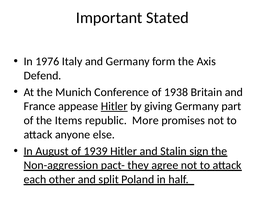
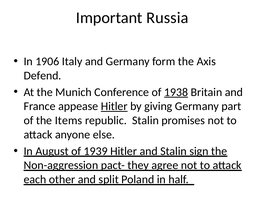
Stated: Stated -> Russia
1976: 1976 -> 1906
1938 underline: none -> present
republic More: More -> Stalin
